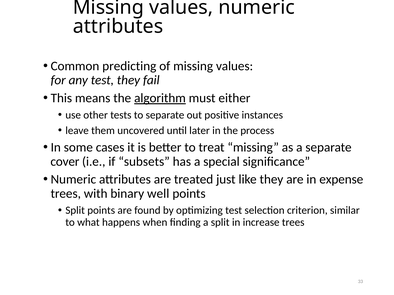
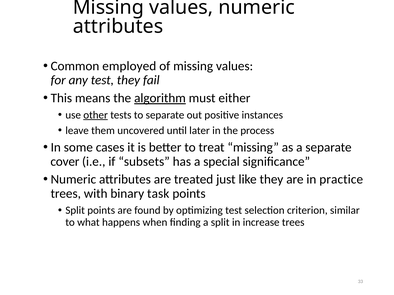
predicting: predicting -> employed
other underline: none -> present
expense: expense -> practice
well: well -> task
